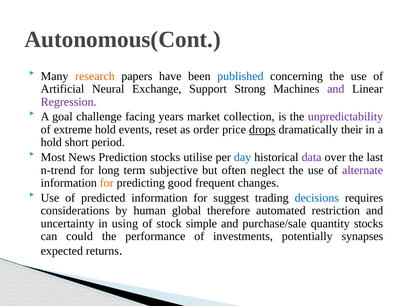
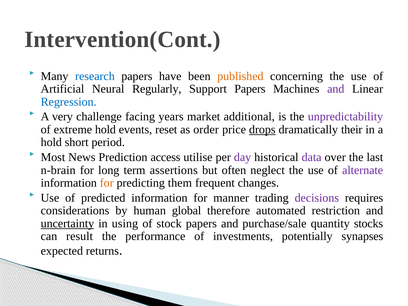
Autonomous(Cont: Autonomous(Cont -> Intervention(Cont
research colour: orange -> blue
published colour: blue -> orange
Exchange: Exchange -> Regularly
Support Strong: Strong -> Papers
Regression colour: purple -> blue
goal: goal -> very
collection: collection -> additional
Prediction stocks: stocks -> access
day colour: blue -> purple
n-trend: n-trend -> n-brain
subjective: subjective -> assertions
good: good -> them
suggest: suggest -> manner
decisions colour: blue -> purple
uncertainty underline: none -> present
stock simple: simple -> papers
could: could -> result
